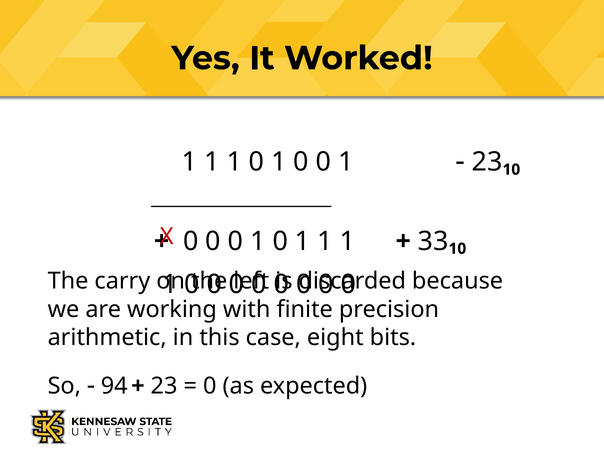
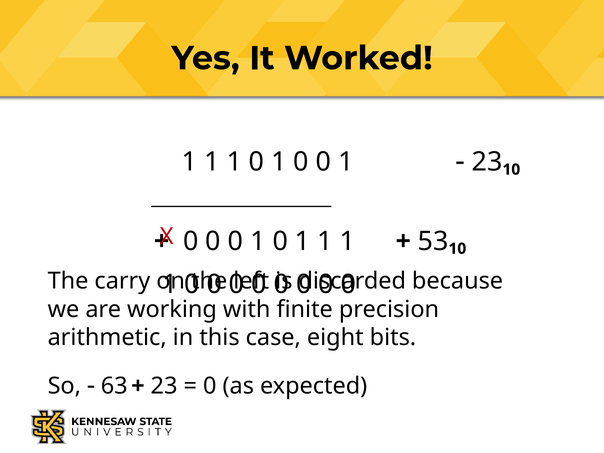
33: 33 -> 53
94: 94 -> 63
